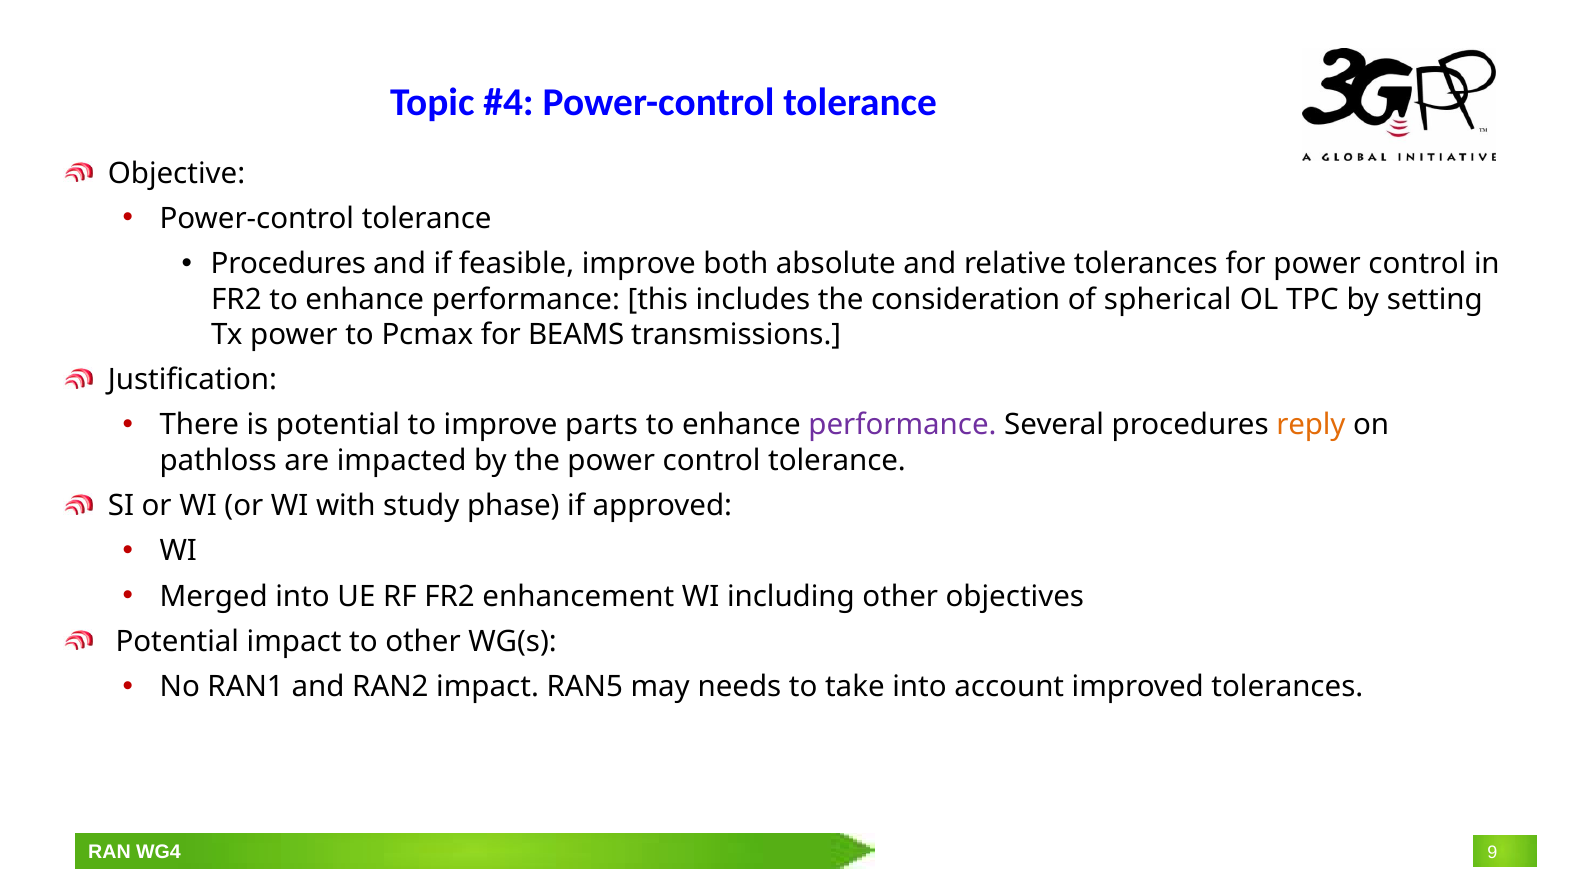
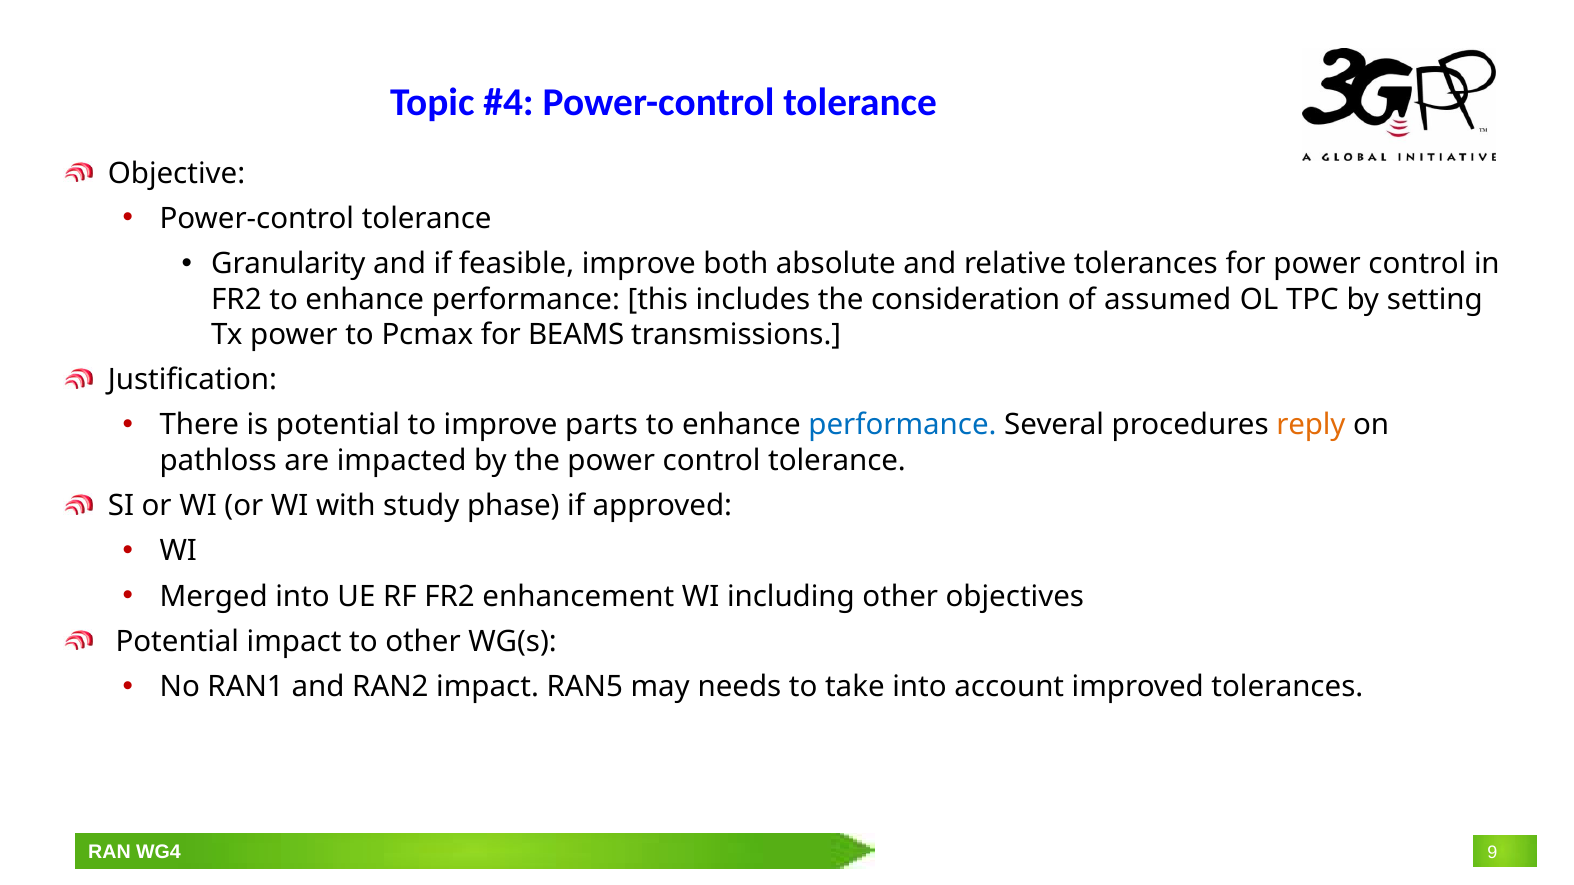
Procedures at (288, 264): Procedures -> Granularity
spherical: spherical -> assumed
performance at (903, 425) colour: purple -> blue
